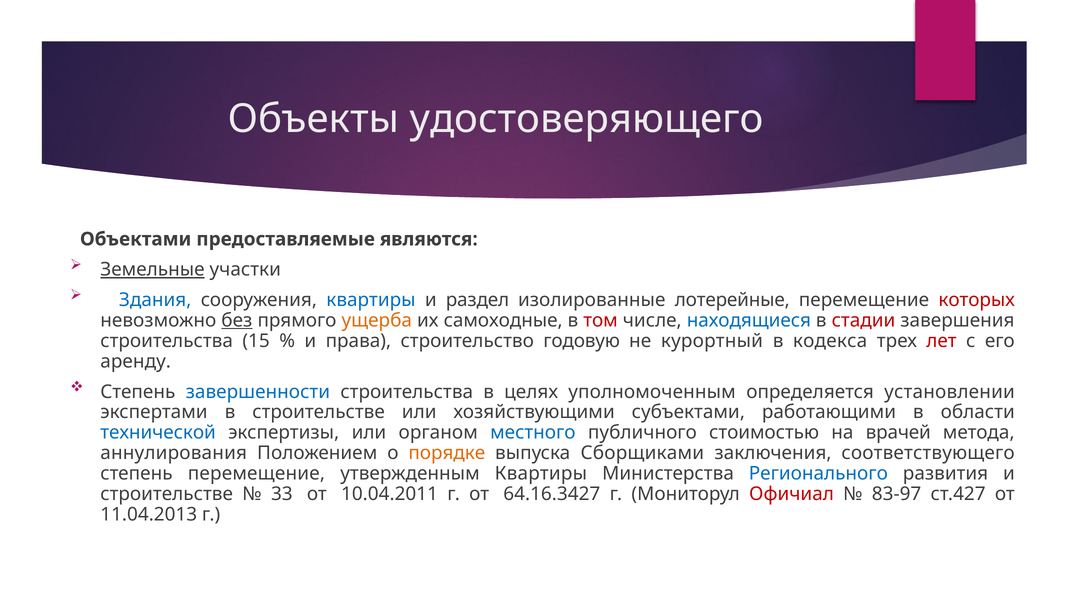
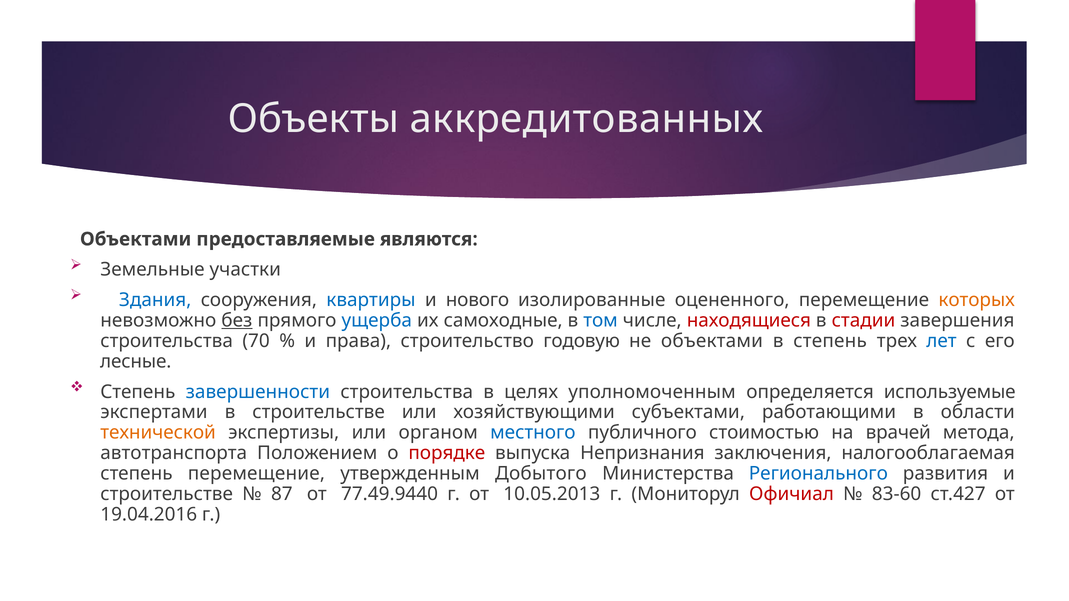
удостоверяющего: удостоверяющего -> аккредитованных
Земельные underline: present -> none
раздел: раздел -> нового
лотерейные: лотерейные -> оцененного
которых colour: red -> orange
ущерба colour: orange -> blue
том colour: red -> blue
находящиеся colour: blue -> red
15: 15 -> 70
не курортный: курортный -> объектами
в кодекса: кодекса -> степень
лет colour: red -> blue
аренду: аренду -> лесные
установлении: установлении -> используемые
технической colour: blue -> orange
аннулирования: аннулирования -> автотранспорта
порядке colour: orange -> red
Сборщиками: Сборщиками -> Непризнания
соответствующего: соответствующего -> налогооблагаемая
утвержденным Квартиры: Квартиры -> Добытого
33: 33 -> 87
10.04.2011: 10.04.2011 -> 77.49.9440
64.16.3427: 64.16.3427 -> 10.05.2013
83-97: 83-97 -> 83-60
11.04.2013: 11.04.2013 -> 19.04.2016
